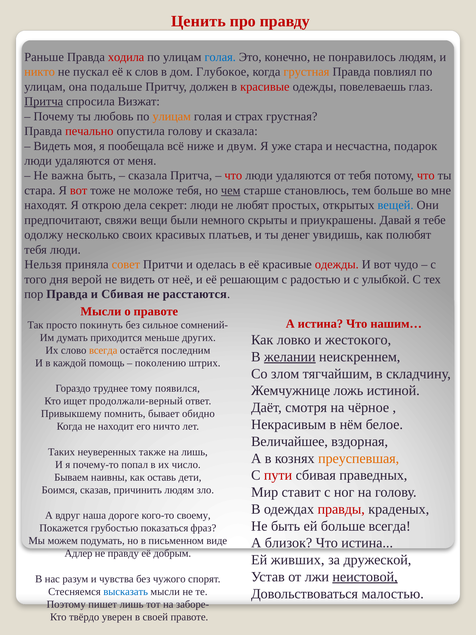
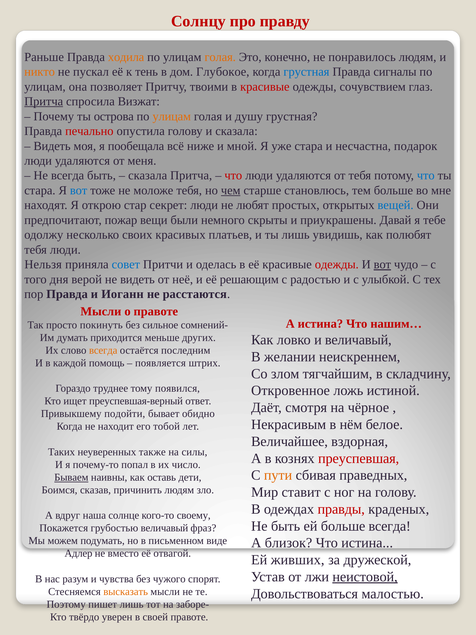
Ценить: Ценить -> Солнцу
ходила colour: red -> orange
голая at (220, 57) colour: blue -> orange
слов: слов -> тень
грустная at (306, 72) colour: orange -> blue
повлиял: повлиял -> сигналы
подальше: подальше -> позволяет
должен: должен -> твоими
повелеваешь: повелеваешь -> сочувствием
любовь: любовь -> острова
страх: страх -> душу
двум: двум -> мной
Не важна: важна -> всегда
что at (426, 175) colour: red -> blue
вот at (79, 190) colour: red -> blue
дела: дела -> стар
свяжи: свяжи -> пожар
ты денег: денег -> лишь
совет colour: orange -> blue
вот at (382, 264) underline: none -> present
и Сбивая: Сбивая -> Иоганн
и жестокого: жестокого -> величавый
желании underline: present -> none
поколению: поколению -> появляется
Жемчужнице: Жемчужнице -> Откровенное
продолжали-верный: продолжали-верный -> преуспевшая-верный
помнить: помнить -> подойти
ничто: ничто -> тобой
на лишь: лишь -> силы
преуспевшая colour: orange -> red
пути colour: red -> orange
Бываем underline: none -> present
дороге: дороге -> солнце
грубостью показаться: показаться -> величавый
не правду: правду -> вместо
добрым: добрым -> отвагой
высказать colour: blue -> orange
